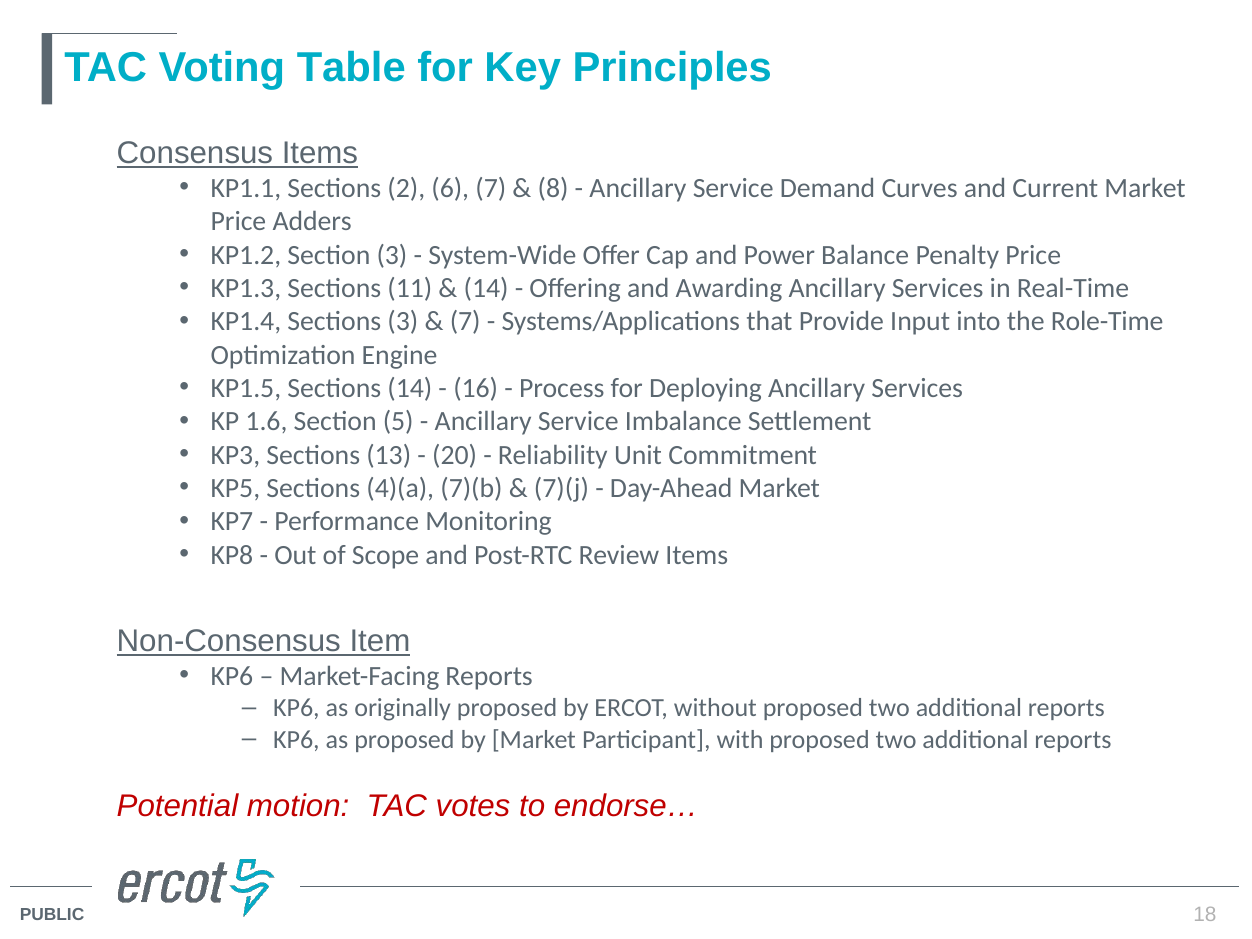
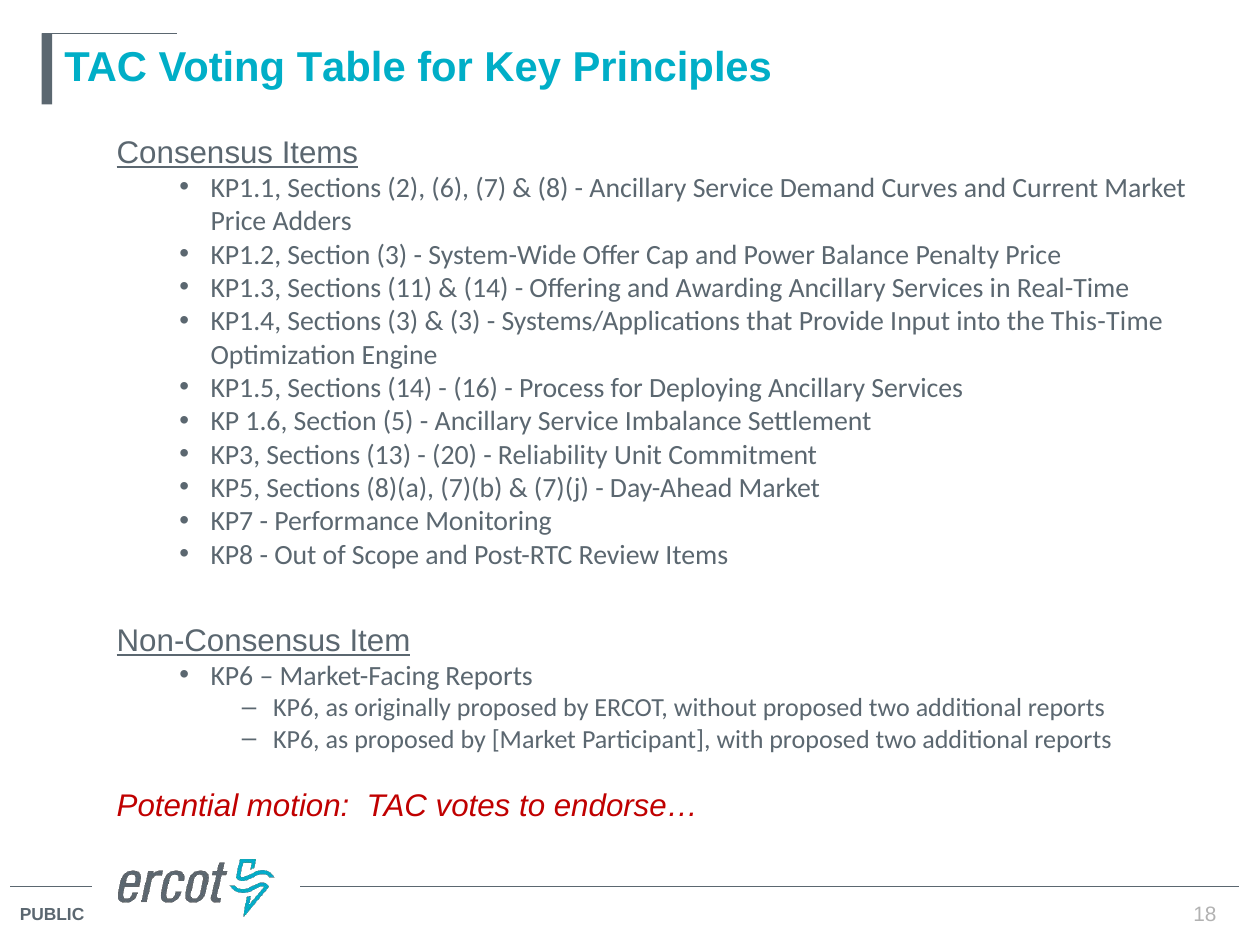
7 at (465, 322): 7 -> 3
Role-Time: Role-Time -> This-Time
4)(a: 4)(a -> 8)(a
